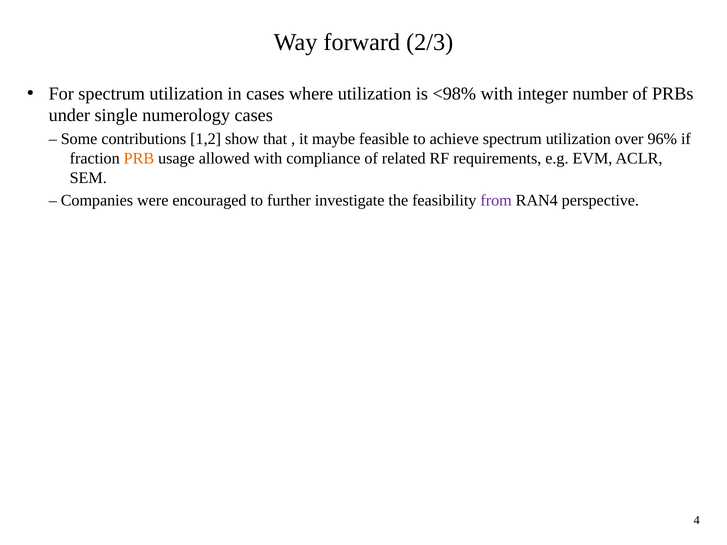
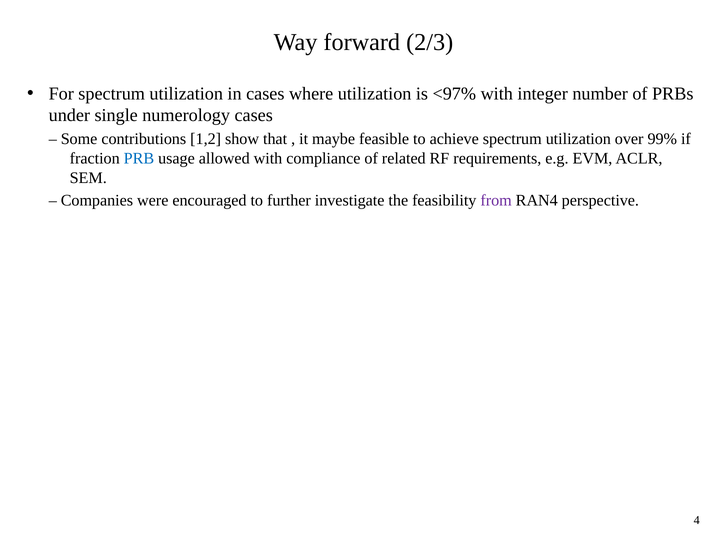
<98%: <98% -> <97%
96%: 96% -> 99%
PRB colour: orange -> blue
